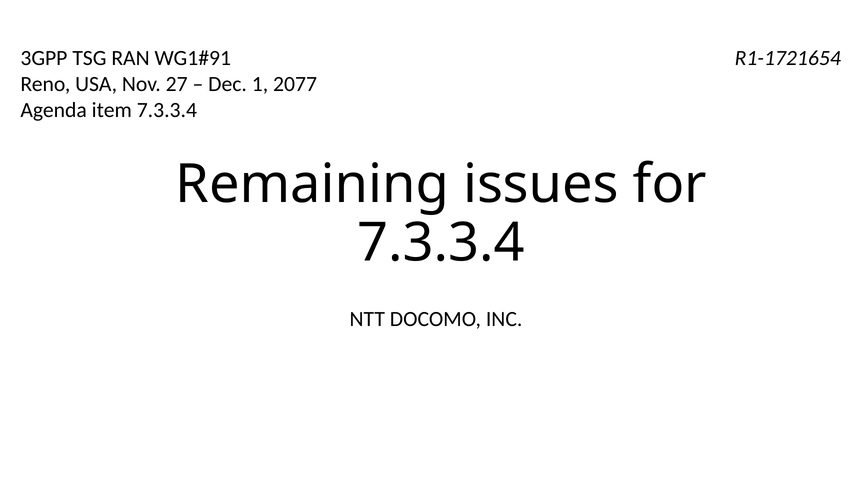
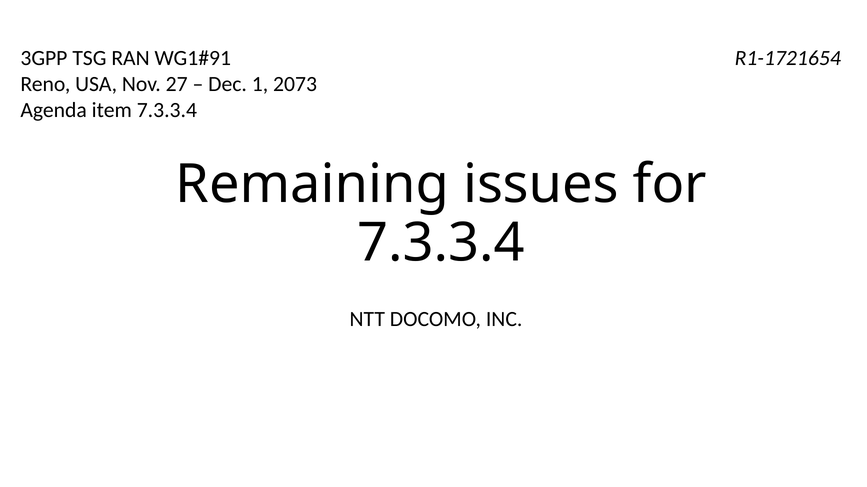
2077: 2077 -> 2073
